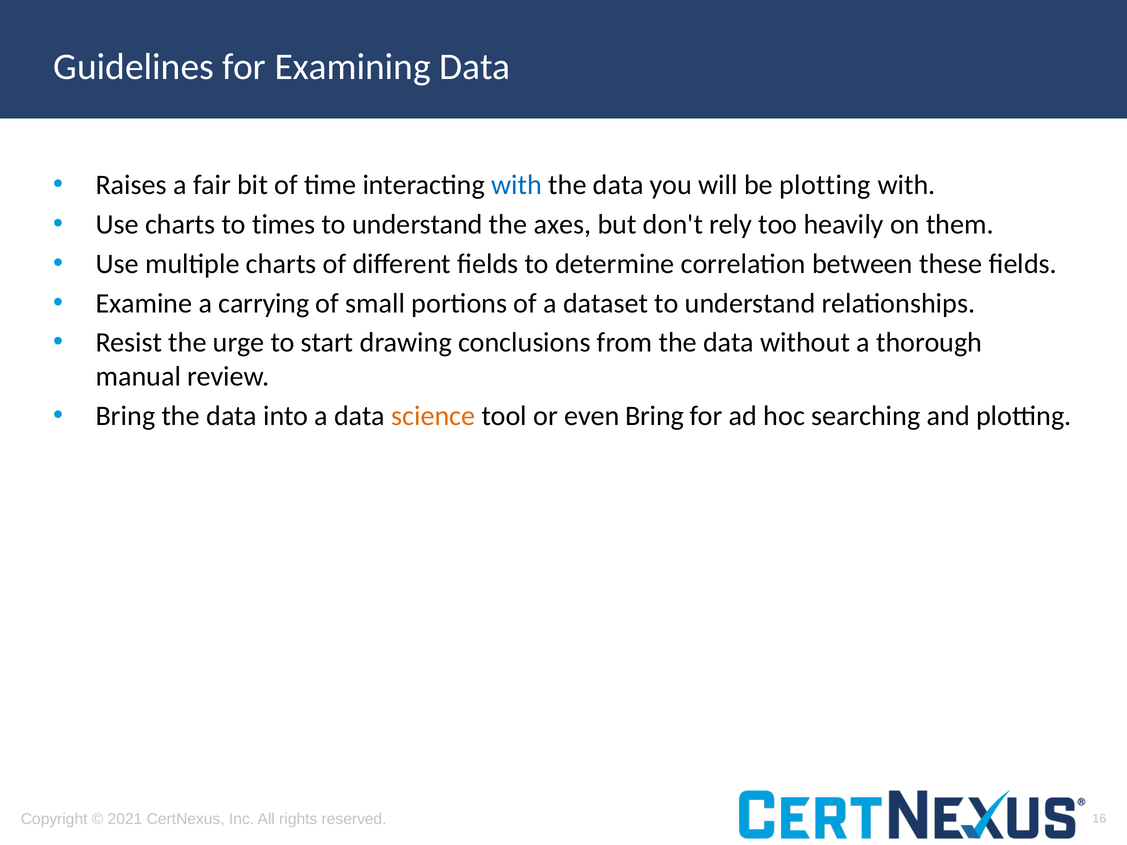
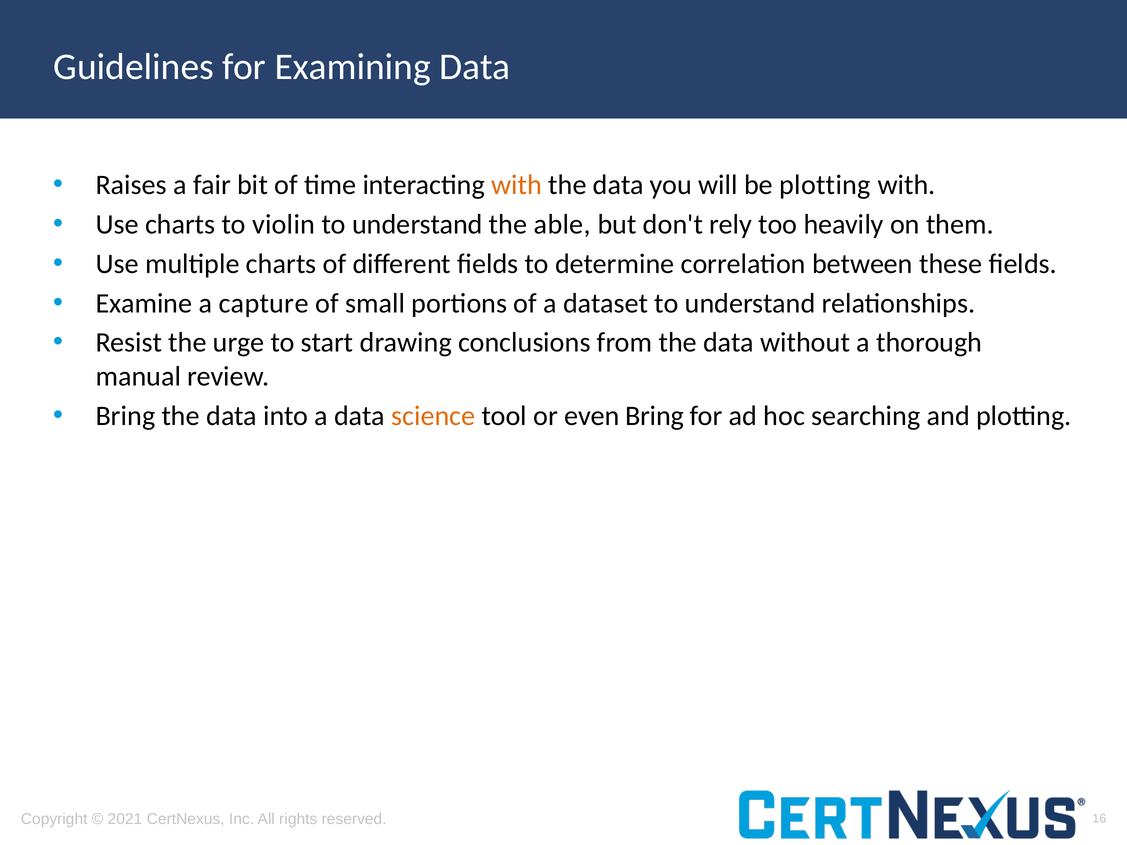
with at (517, 185) colour: blue -> orange
times: times -> violin
axes: axes -> able
carrying: carrying -> capture
